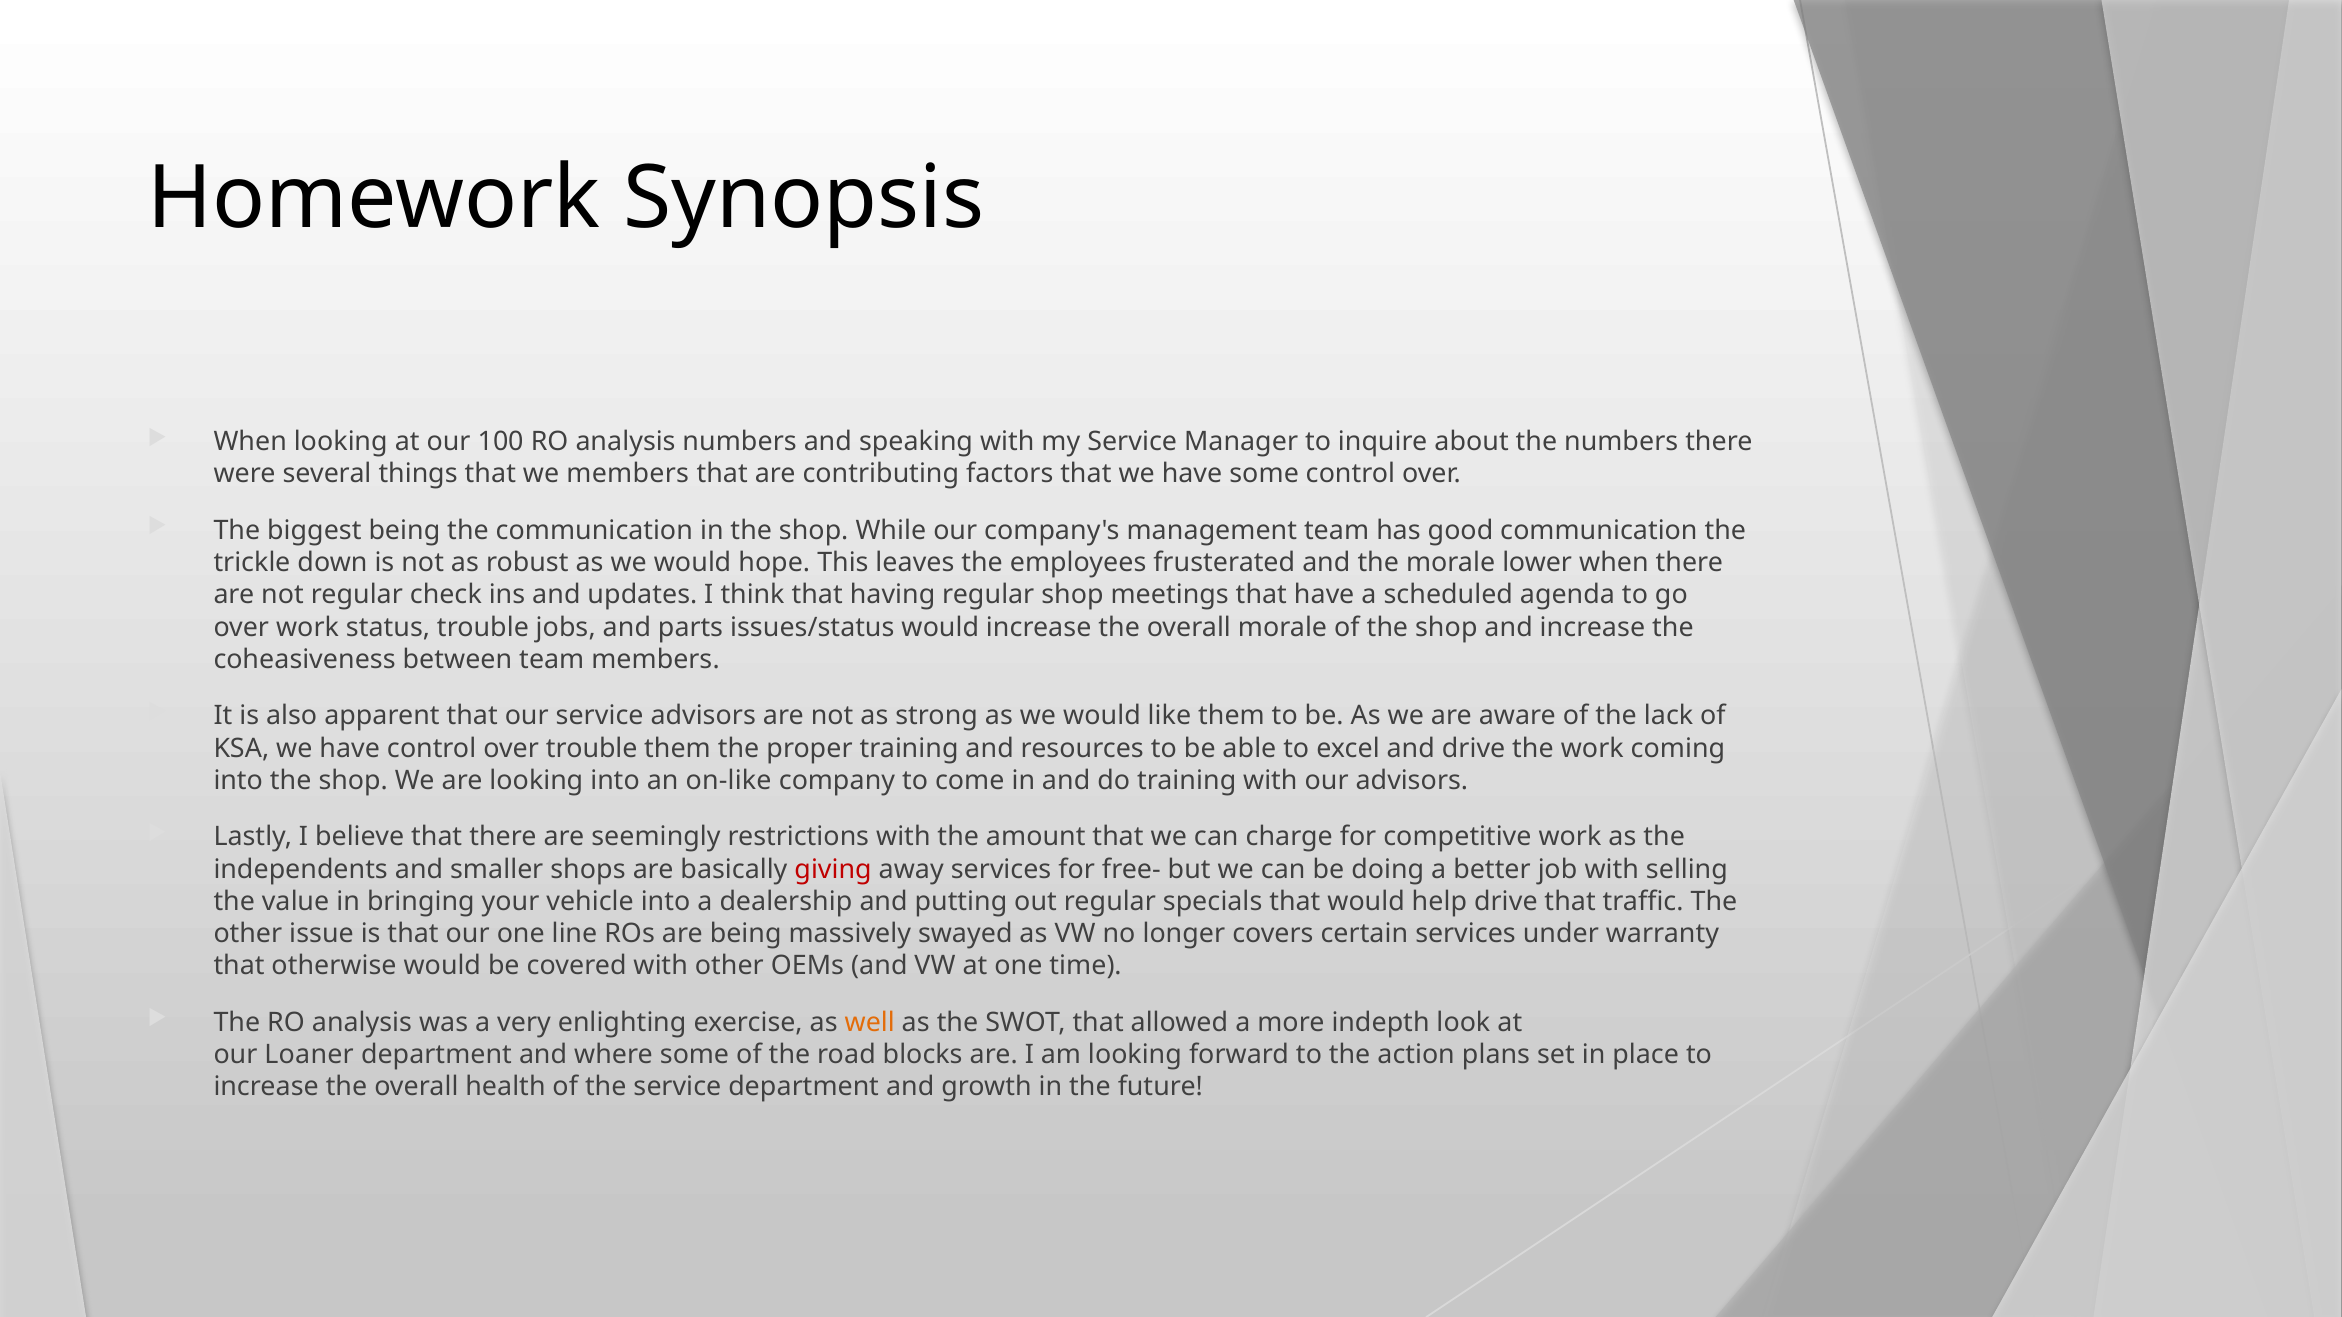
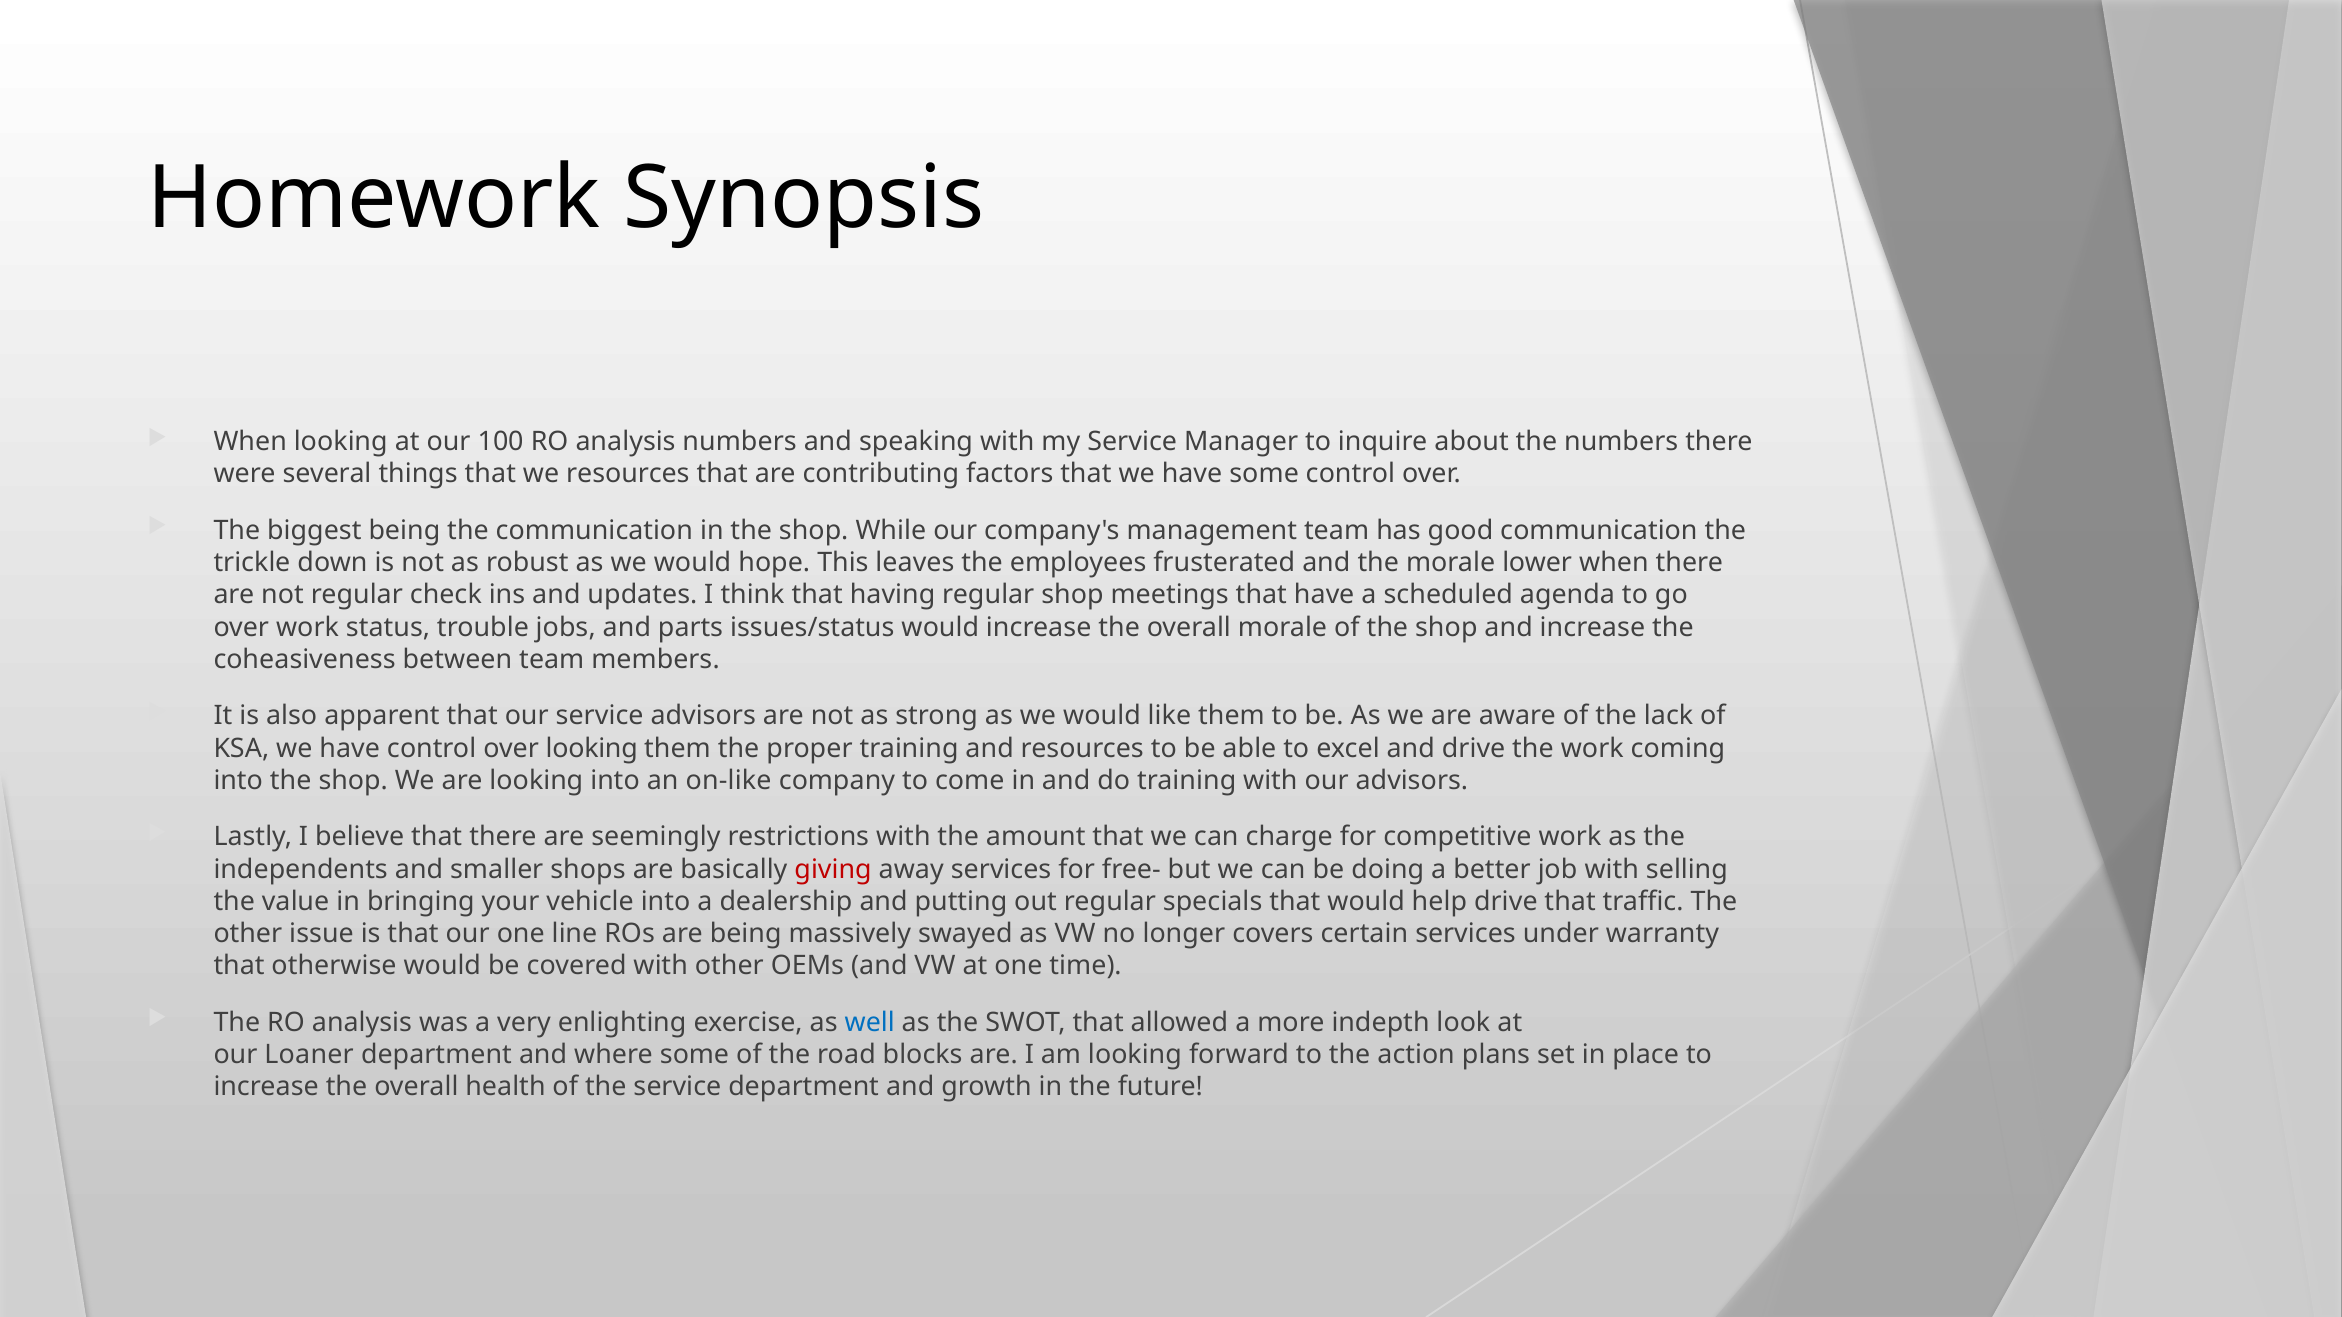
we members: members -> resources
over trouble: trouble -> looking
well colour: orange -> blue
